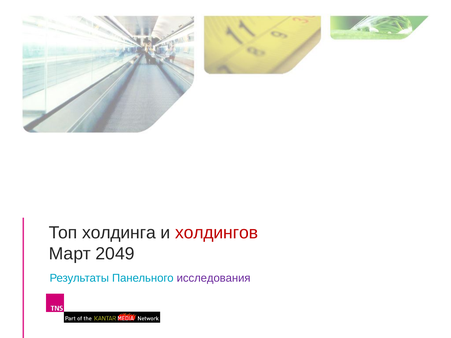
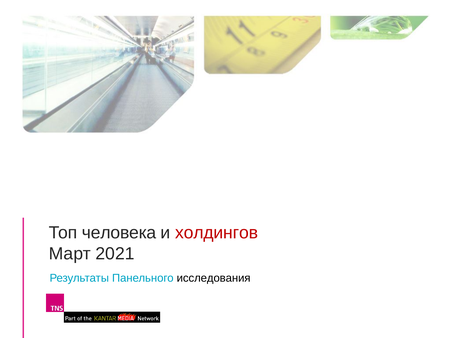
холдинга: холдинга -> человека
2049: 2049 -> 2021
исследования colour: purple -> black
